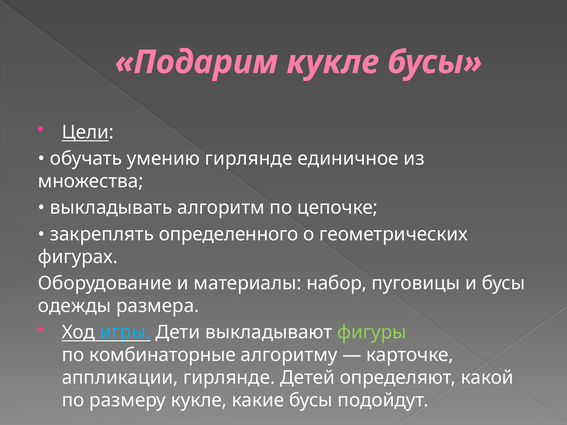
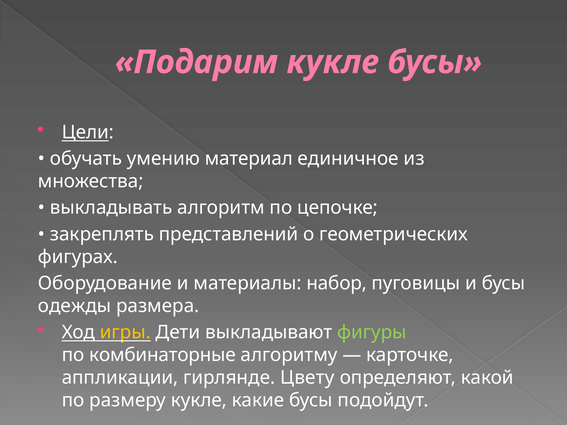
умению гирлянде: гирлянде -> материал
определенного: определенного -> представлений
игры colour: light blue -> yellow
Детей: Детей -> Цвету
